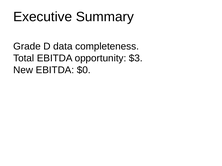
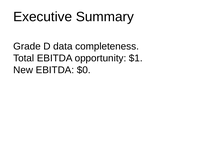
$3: $3 -> $1
